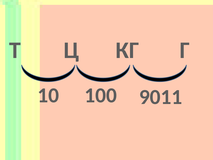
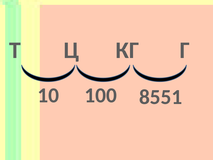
9011: 9011 -> 8551
